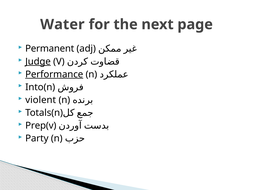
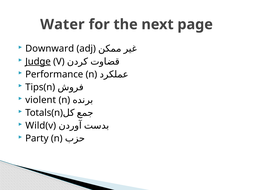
Permanent: Permanent -> Downward
Performance underline: present -> none
Into(n: Into(n -> Tips(n
Prep(v: Prep(v -> Wild(v
